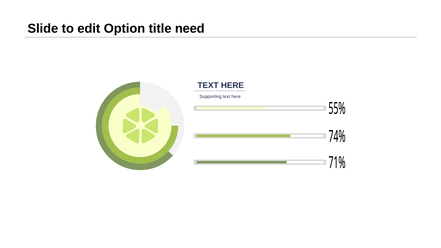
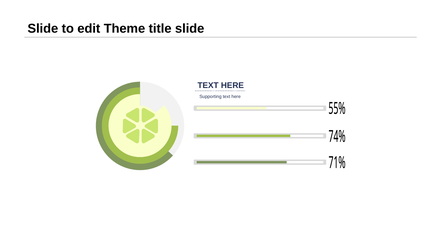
Option: Option -> Theme
title need: need -> slide
